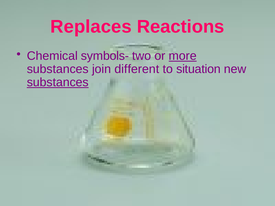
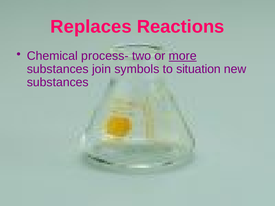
symbols-: symbols- -> process-
different: different -> symbols
substances at (58, 82) underline: present -> none
